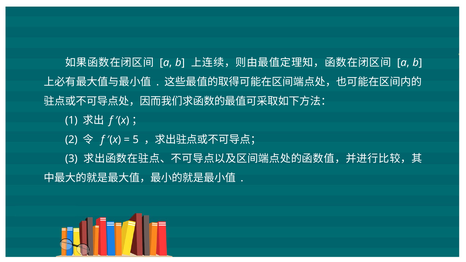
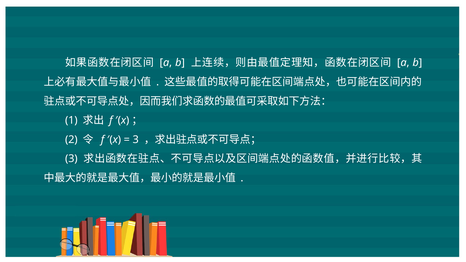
5 at (136, 140): 5 -> 3
